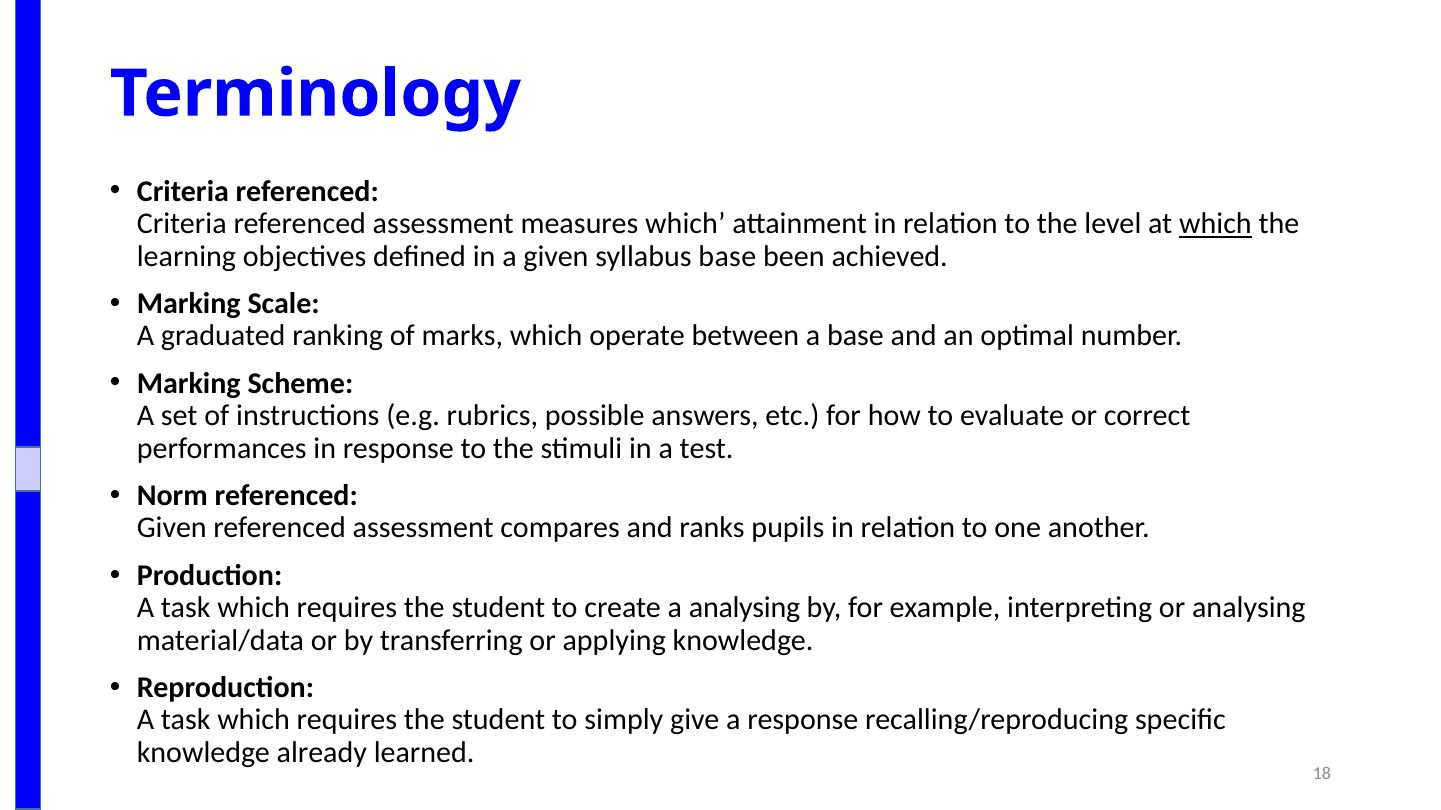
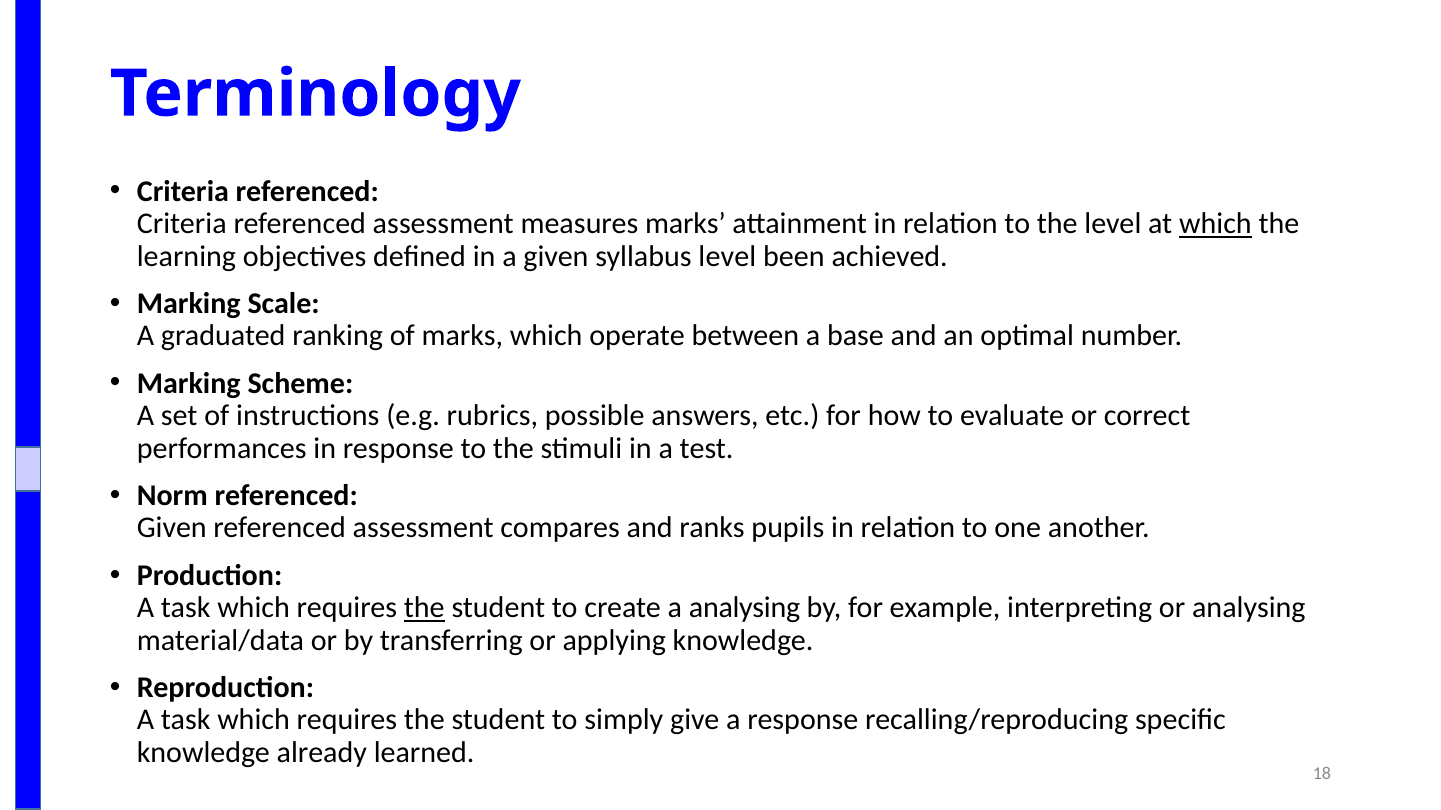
measures which: which -> marks
syllabus base: base -> level
the at (424, 608) underline: none -> present
